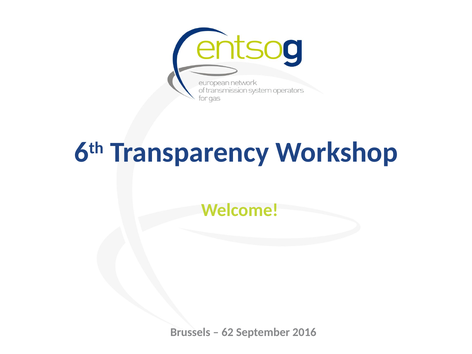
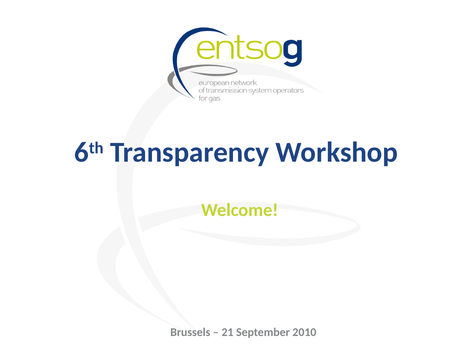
62: 62 -> 21
2016: 2016 -> 2010
